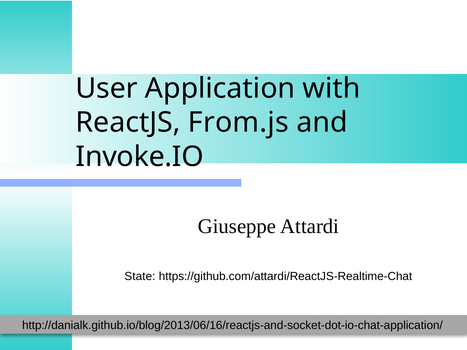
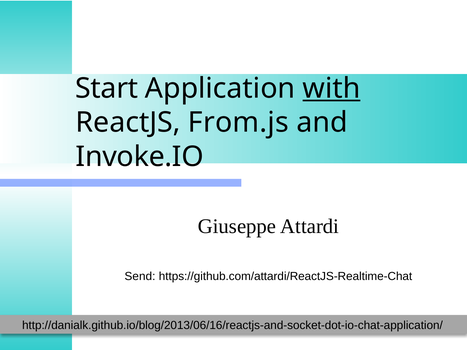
User: User -> Start
with underline: none -> present
State: State -> Send
